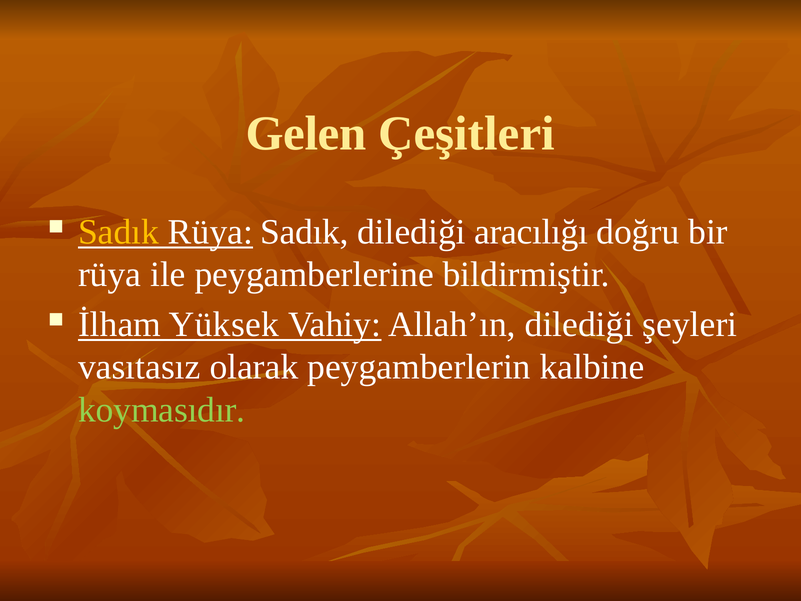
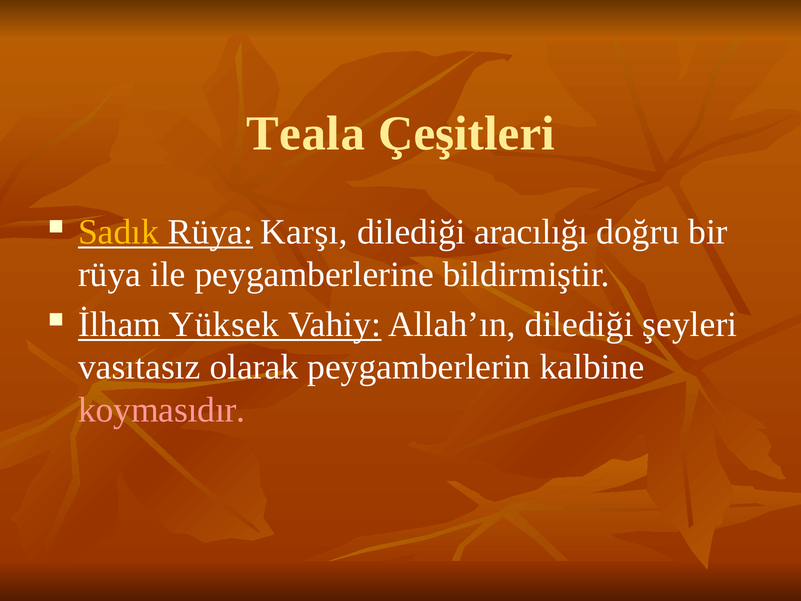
Gelen: Gelen -> Teala
Rüya Sadık: Sadık -> Karşı
koymasıdır colour: light green -> pink
